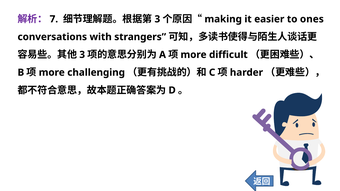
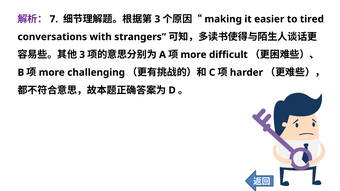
ones: ones -> tired
